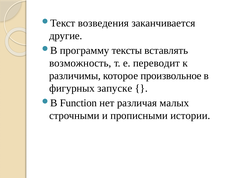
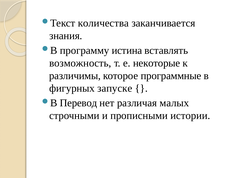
возведения: возведения -> количества
другие: другие -> знания
тексты: тексты -> истина
переводит: переводит -> некоторые
произвольное: произвольное -> программные
Function: Function -> Перевод
